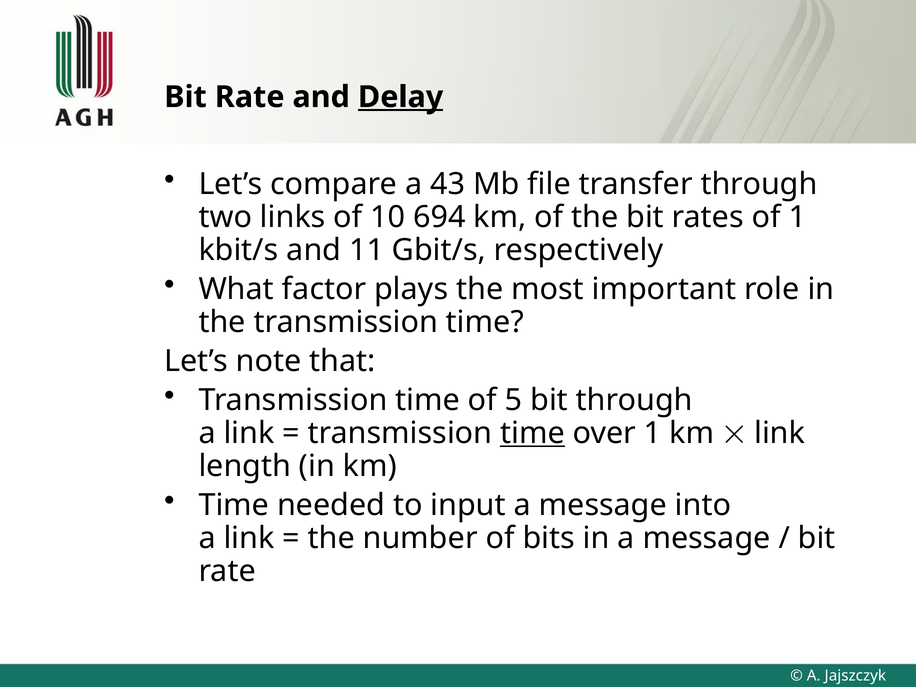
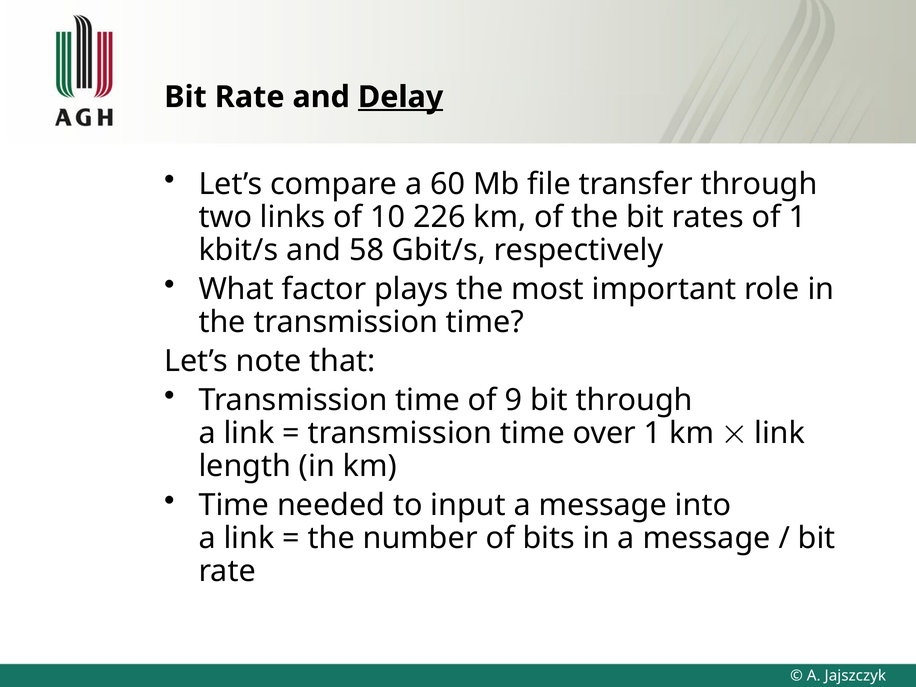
43: 43 -> 60
694: 694 -> 226
11: 11 -> 58
5: 5 -> 9
time at (532, 433) underline: present -> none
